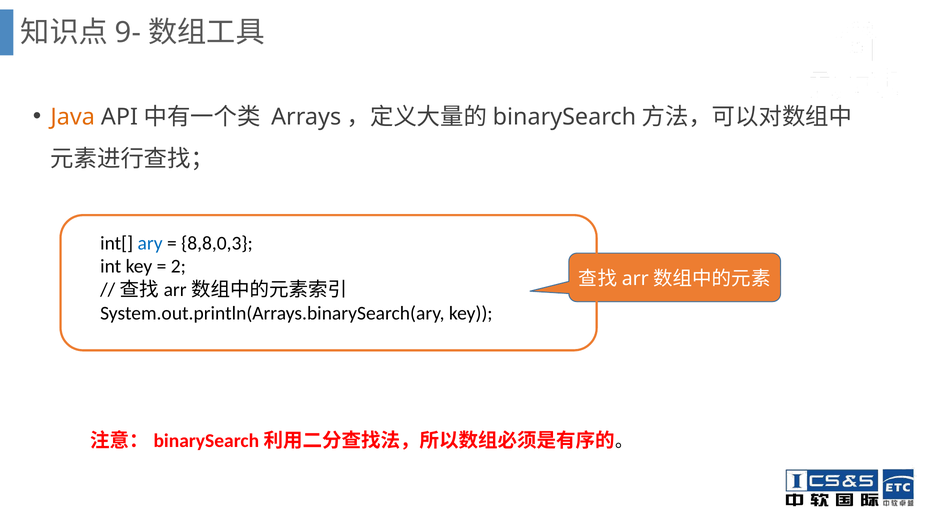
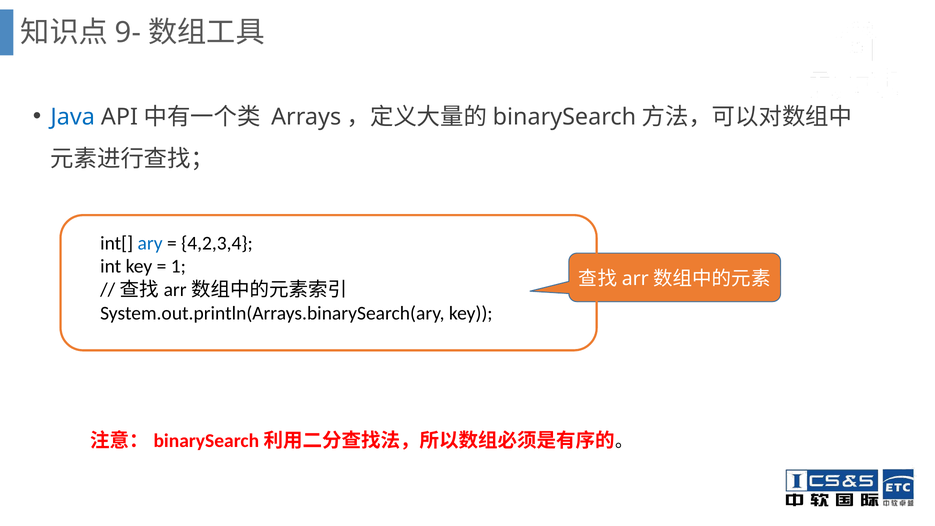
Java colour: orange -> blue
8,8,0,3: 8,8,0,3 -> 4,2,3,4
2: 2 -> 1
